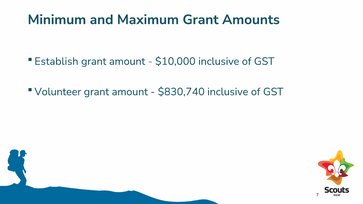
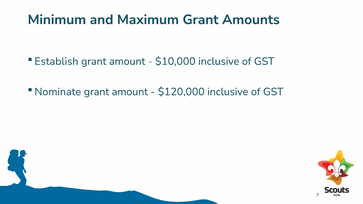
Volunteer: Volunteer -> Nominate
$830,740: $830,740 -> $120,000
